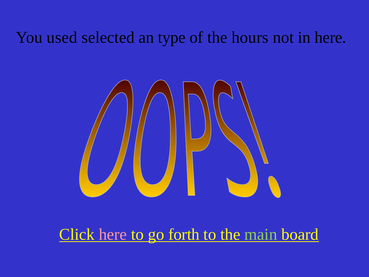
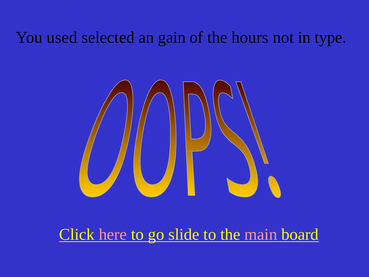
type: type -> gain
in here: here -> type
forth: forth -> slide
main colour: light green -> pink
